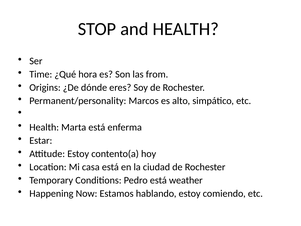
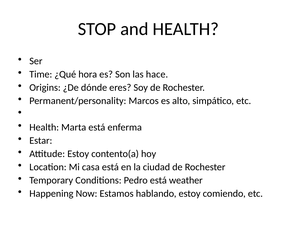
from: from -> hace
